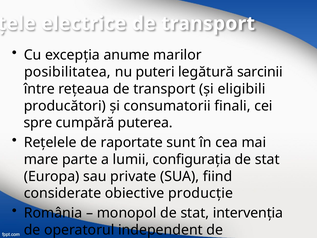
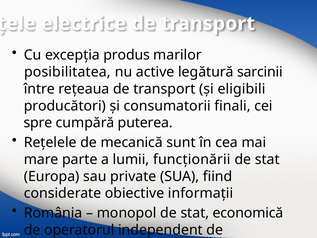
anume: anume -> produs
puteri: puteri -> active
raportate: raportate -> mecanică
configuraţia: configuraţia -> funcţionării
producţie: producţie -> informaţii
intervenţia: intervenţia -> economică
